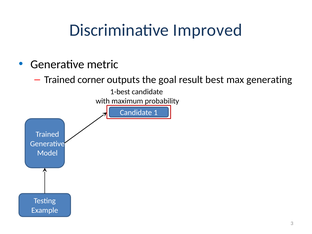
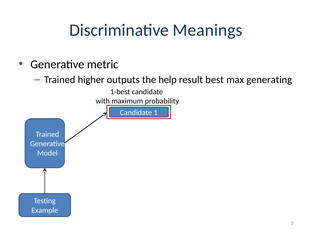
Improved: Improved -> Meanings
corner: corner -> higher
goal: goal -> help
